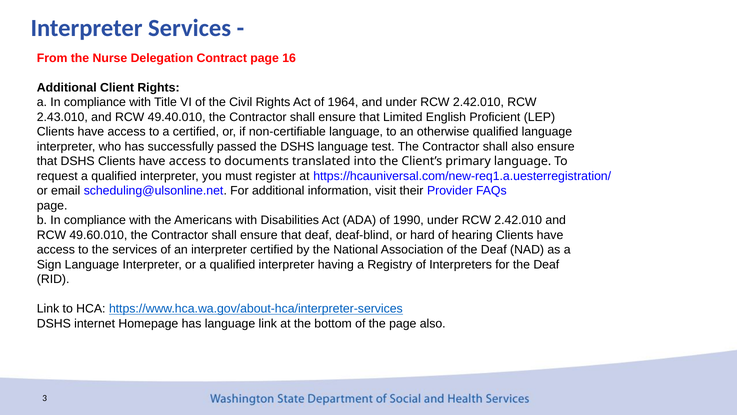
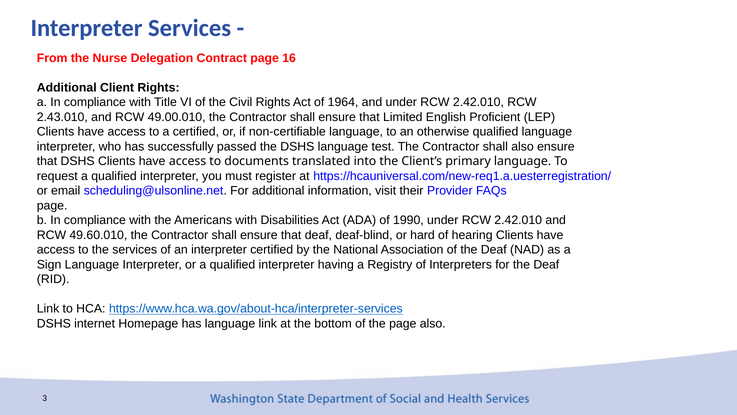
49.40.010: 49.40.010 -> 49.00.010
